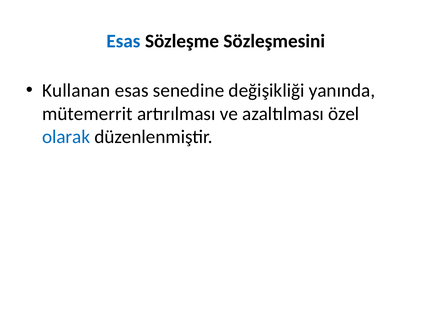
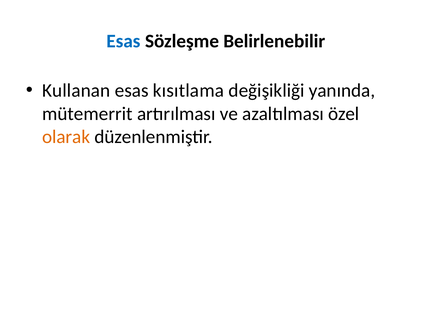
Sözleşmesini: Sözleşmesini -> Belirlenebilir
senedine: senedine -> kısıtlama
olarak colour: blue -> orange
